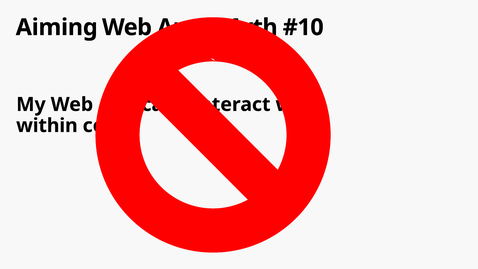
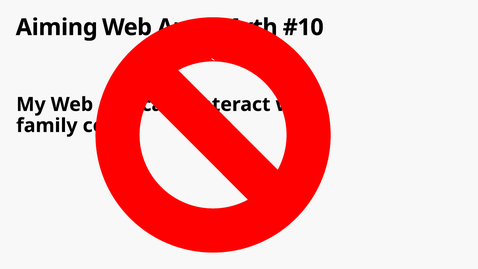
within: within -> family
